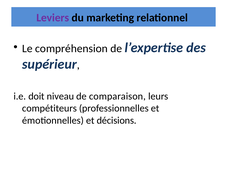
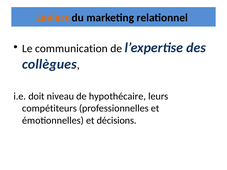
Leviers colour: purple -> orange
compréhension: compréhension -> communication
supérieur: supérieur -> collègues
comparaison: comparaison -> hypothécaire
